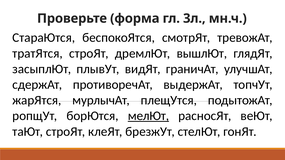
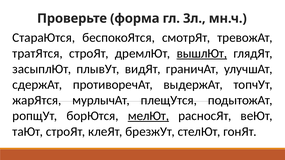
вышлЮт underline: none -> present
